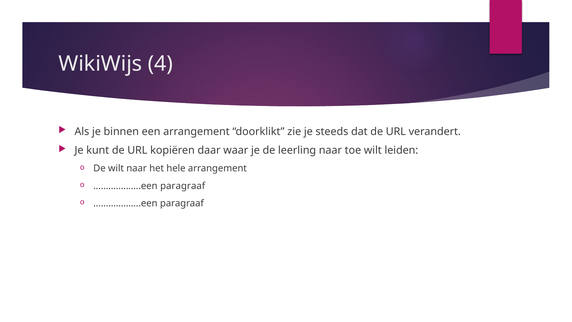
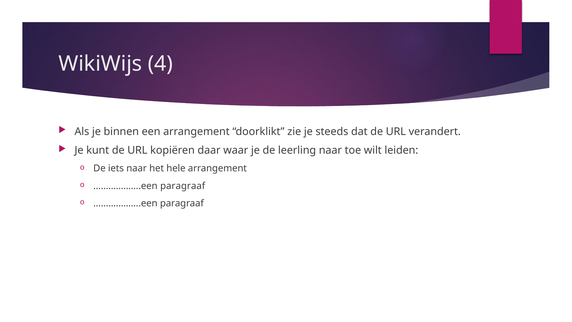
De wilt: wilt -> iets
